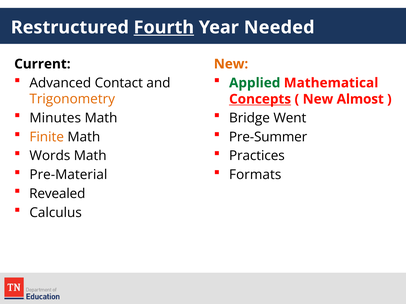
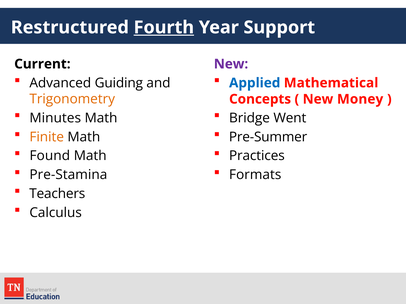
Needed: Needed -> Support
New at (231, 64) colour: orange -> purple
Contact: Contact -> Guiding
Applied colour: green -> blue
Concepts underline: present -> none
Almost: Almost -> Money
Words: Words -> Found
Pre-Material: Pre-Material -> Pre-Stamina
Revealed: Revealed -> Teachers
